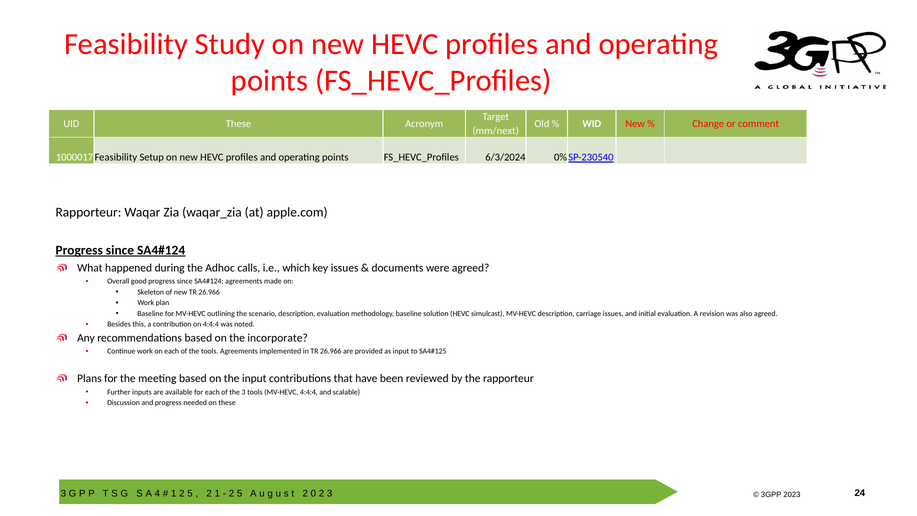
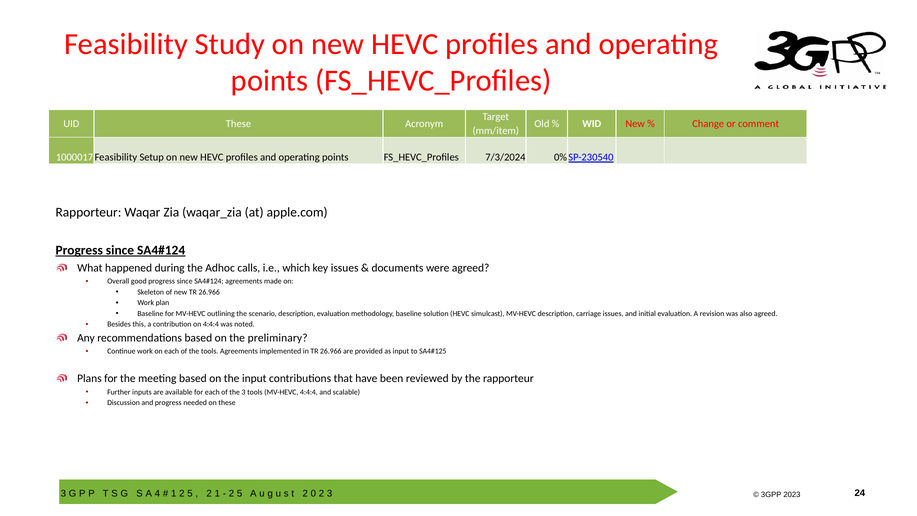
mm/next: mm/next -> mm/item
6/3/2024: 6/3/2024 -> 7/3/2024
incorporate: incorporate -> preliminary
